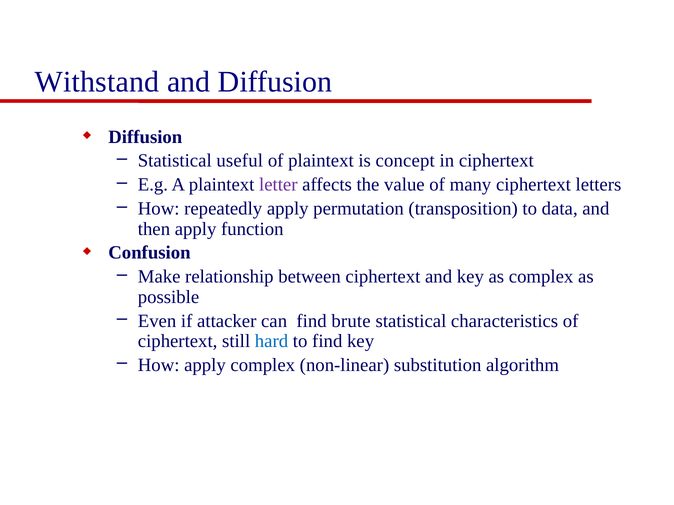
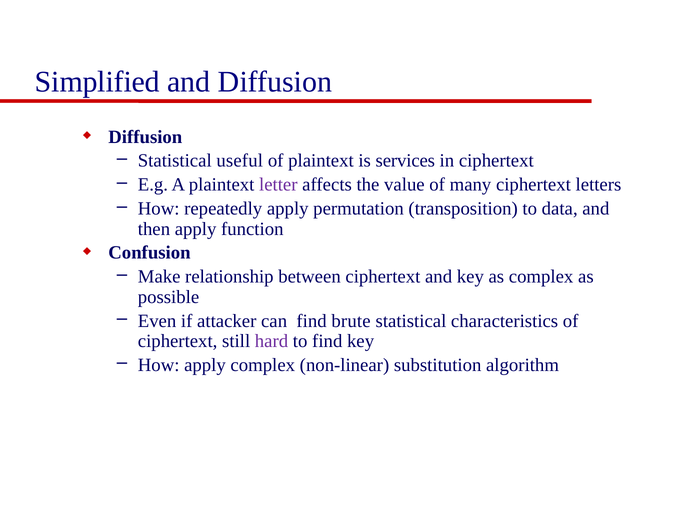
Withstand: Withstand -> Simplified
concept: concept -> services
hard colour: blue -> purple
